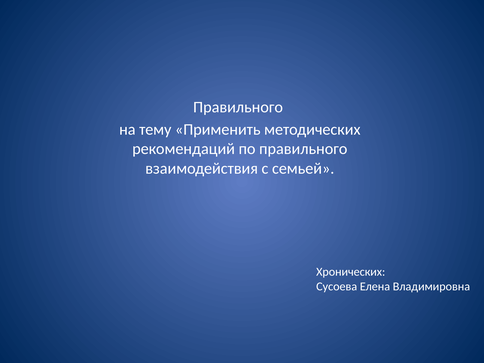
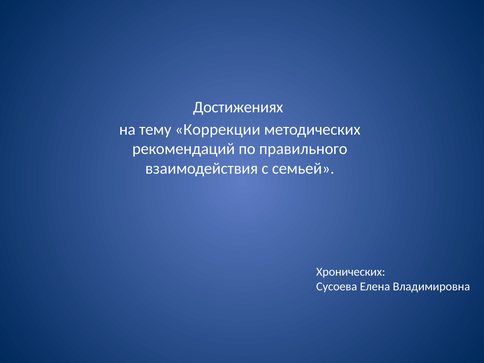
Правильного at (238, 107): Правильного -> Достижениях
Применить: Применить -> Коррекции
